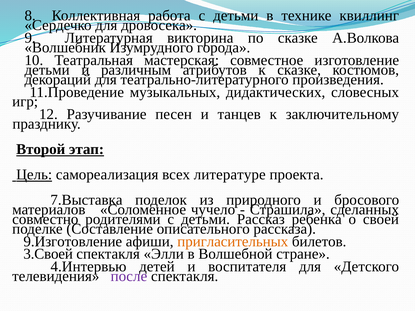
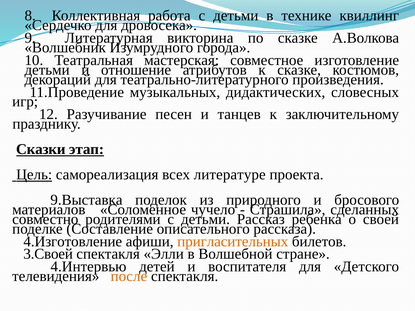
различным: различным -> отношение
Второй: Второй -> Сказки
7.Выставка: 7.Выставка -> 9.Выставка
9.Изготовление: 9.Изготовление -> 4.Изготовление
после colour: purple -> orange
